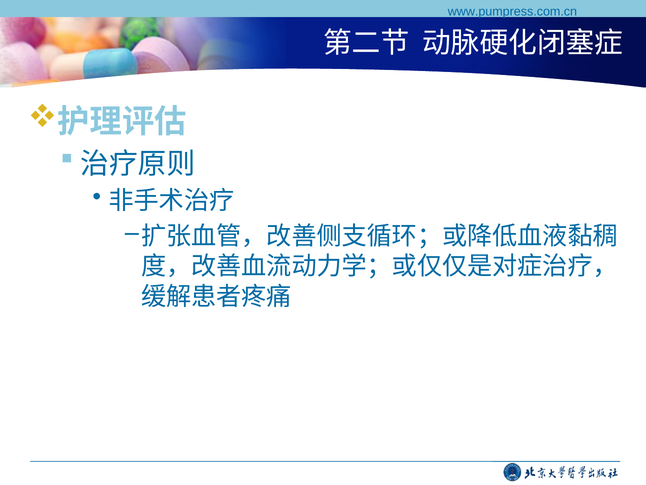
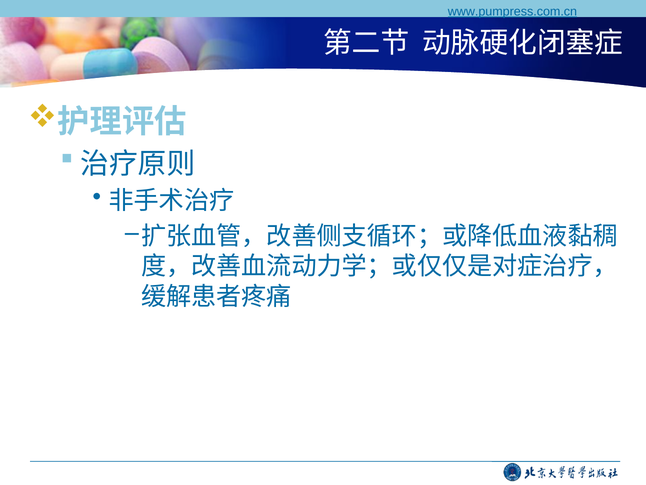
www.pumpress.com.cn underline: none -> present
